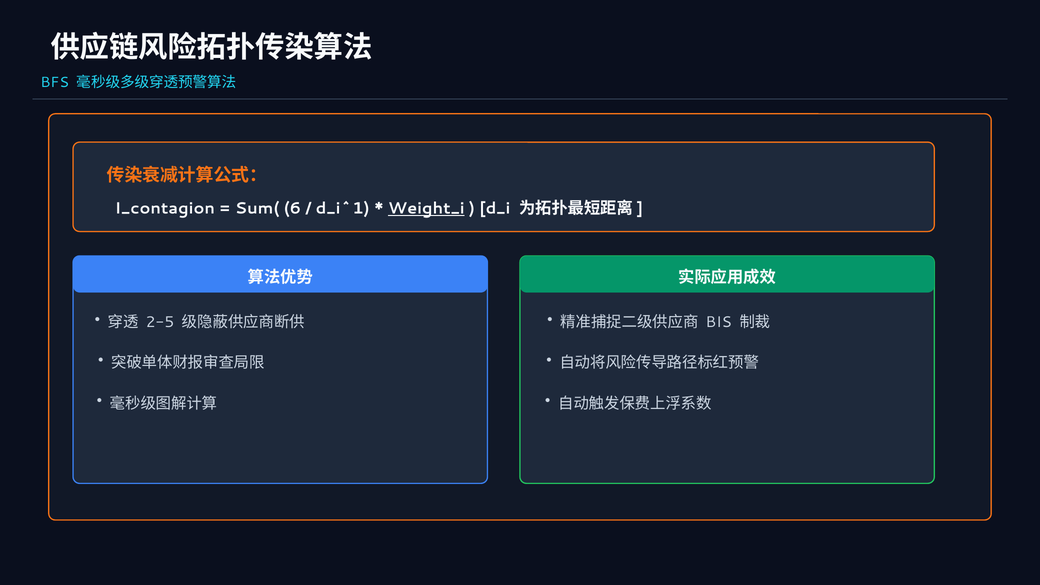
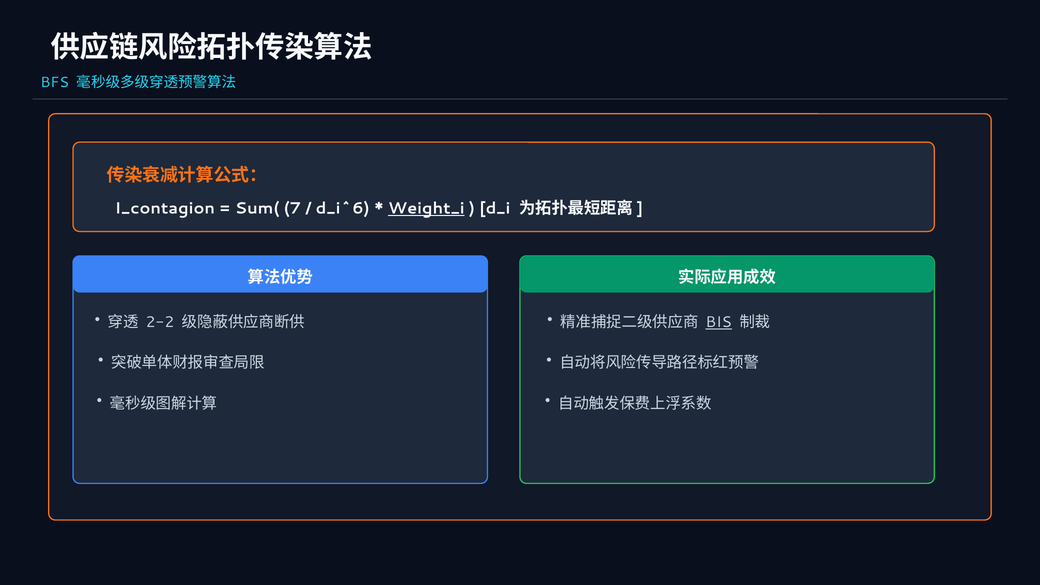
6: 6 -> 7
d_i^1: d_i^1 -> d_i^6
2-5: 2-5 -> 2-2
BIS underline: none -> present
